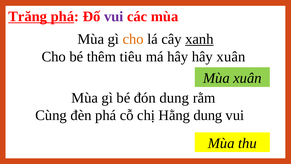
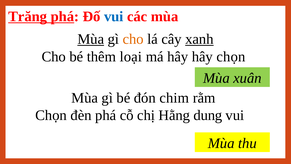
vui at (114, 16) colour: purple -> blue
Mùa at (91, 39) underline: none -> present
tiêu: tiêu -> loại
hây xuân: xuân -> chọn
đón dung: dung -> chim
Cùng at (51, 115): Cùng -> Chọn
